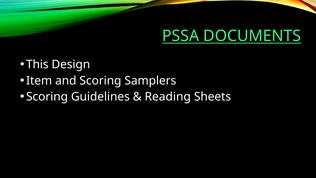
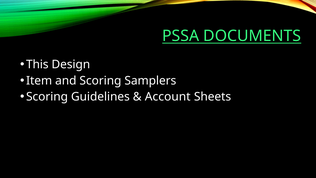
Reading: Reading -> Account
